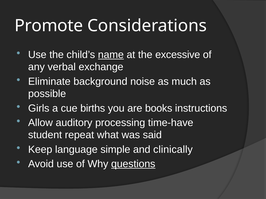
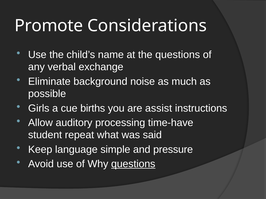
name underline: present -> none
the excessive: excessive -> questions
books: books -> assist
clinically: clinically -> pressure
